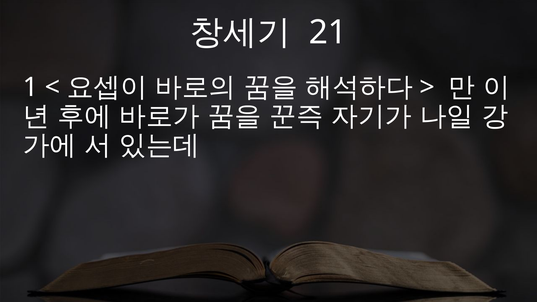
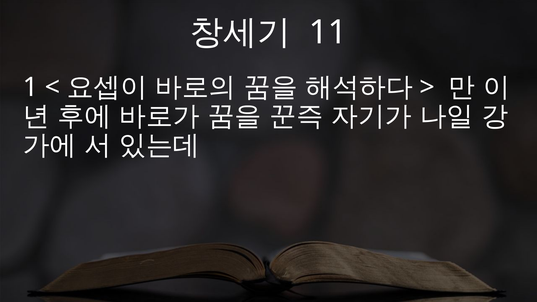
21: 21 -> 11
